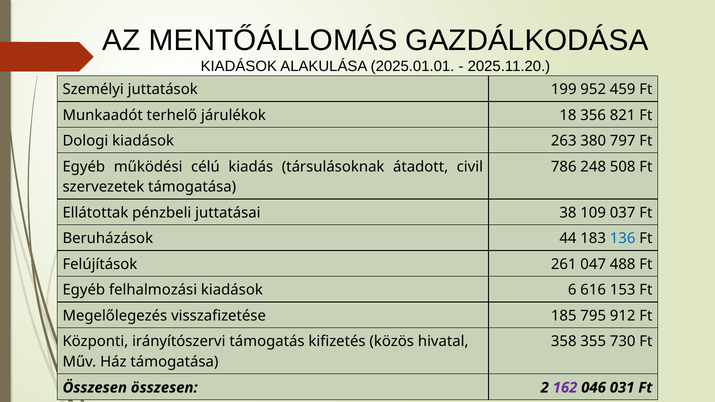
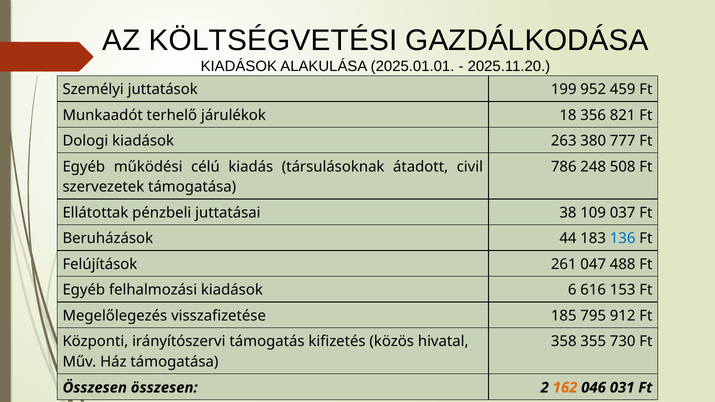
MENTŐÁLLOMÁS: MENTŐÁLLOMÁS -> KÖLTSÉGVETÉSI
797: 797 -> 777
162 colour: purple -> orange
